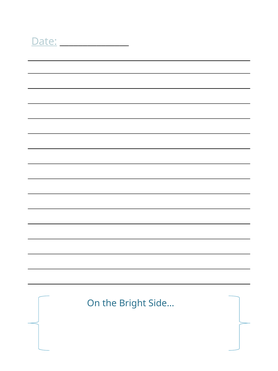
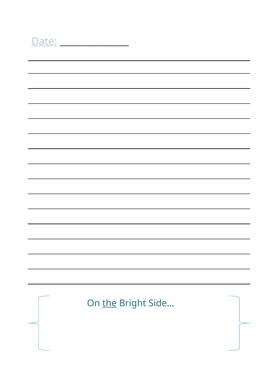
the underline: none -> present
